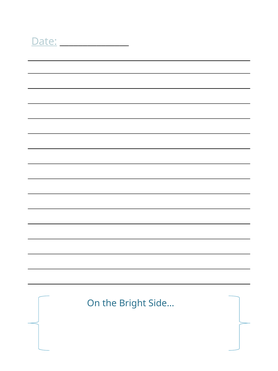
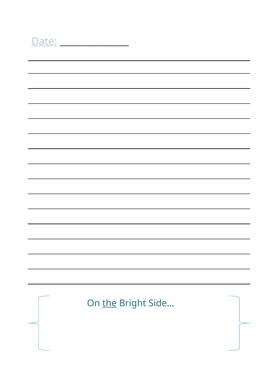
the underline: none -> present
